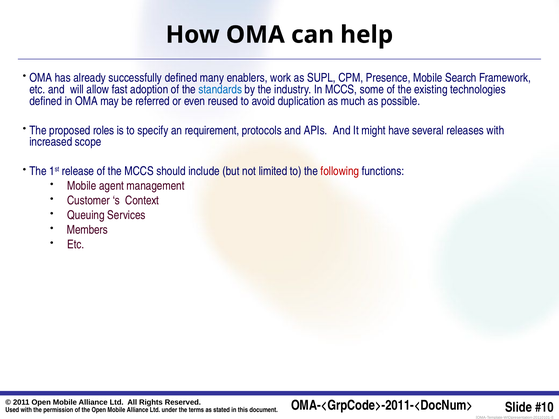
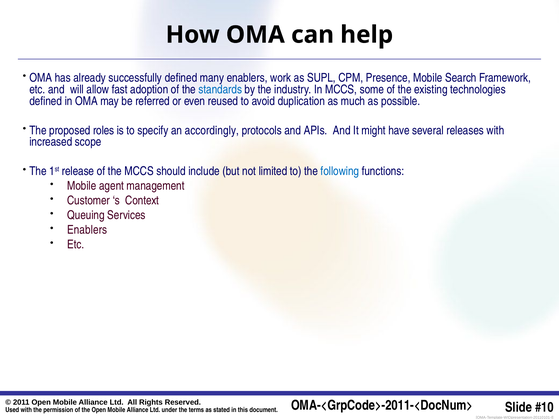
requirement: requirement -> accordingly
following colour: red -> blue
Members at (87, 230): Members -> Enablers
